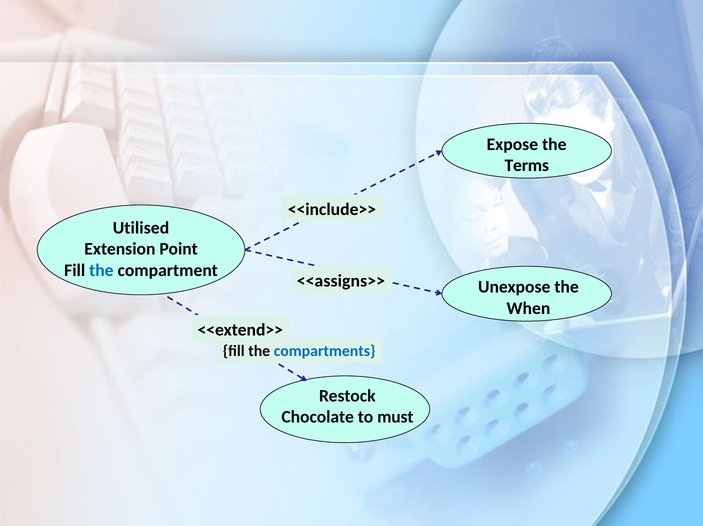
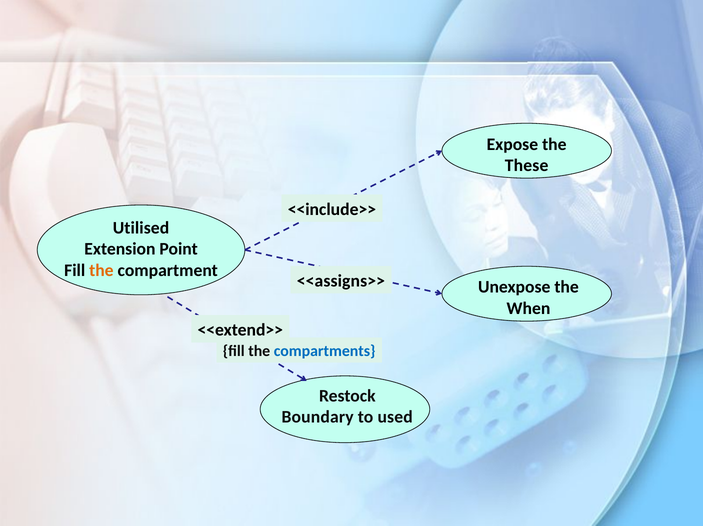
Terms: Terms -> These
the at (101, 270) colour: blue -> orange
Chocolate: Chocolate -> Boundary
must: must -> used
